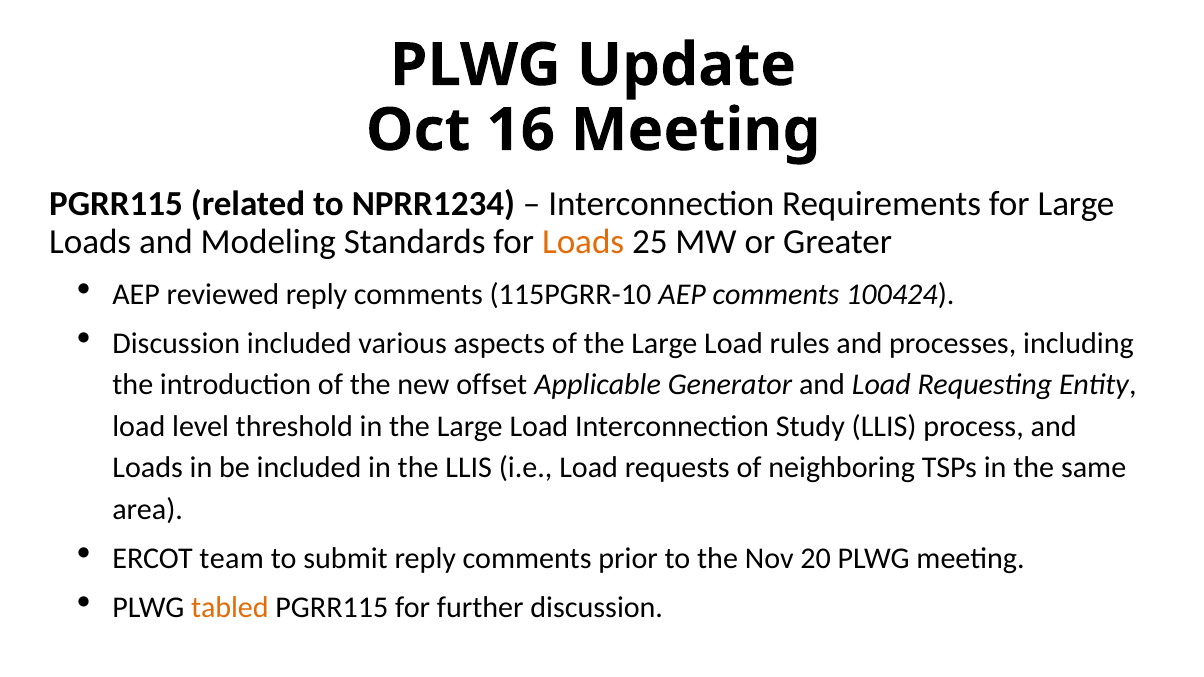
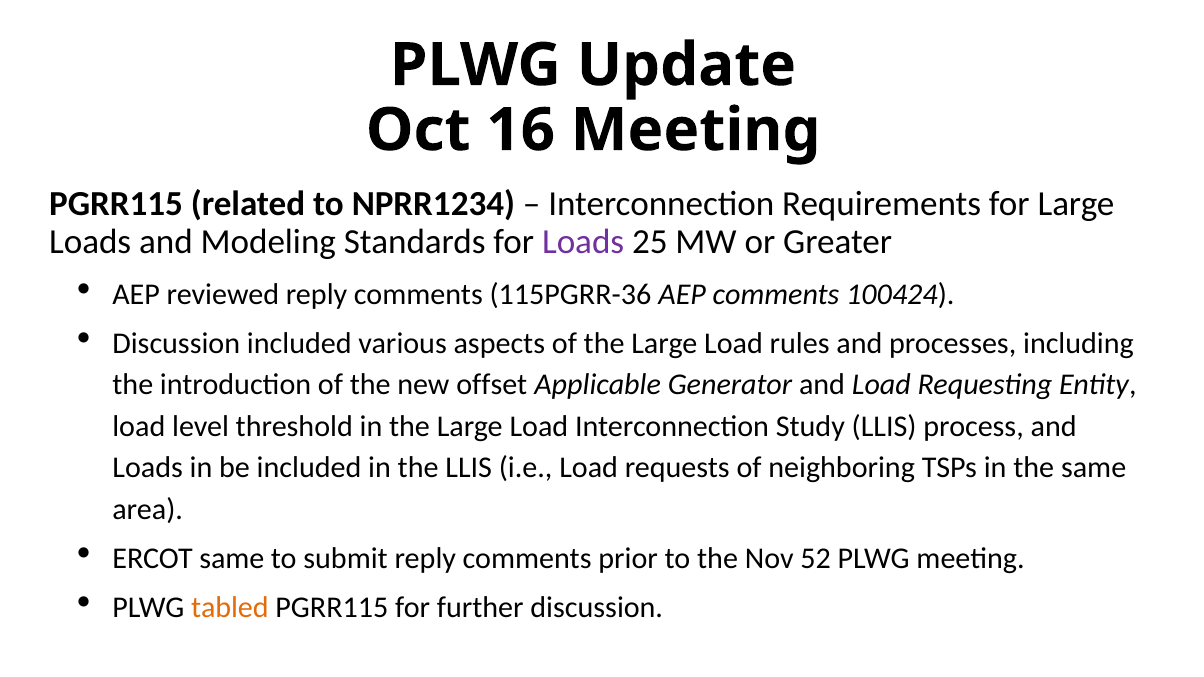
Loads at (583, 242) colour: orange -> purple
115PGRR-10: 115PGRR-10 -> 115PGRR-36
ERCOT team: team -> same
20: 20 -> 52
